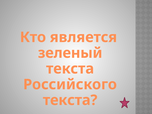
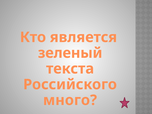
текста at (70, 100): текста -> много
